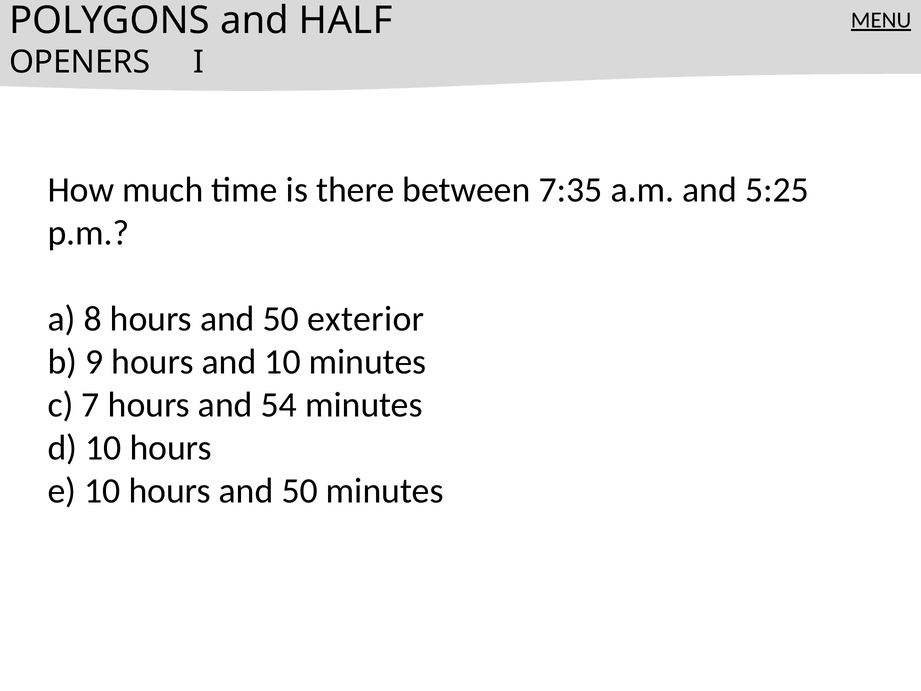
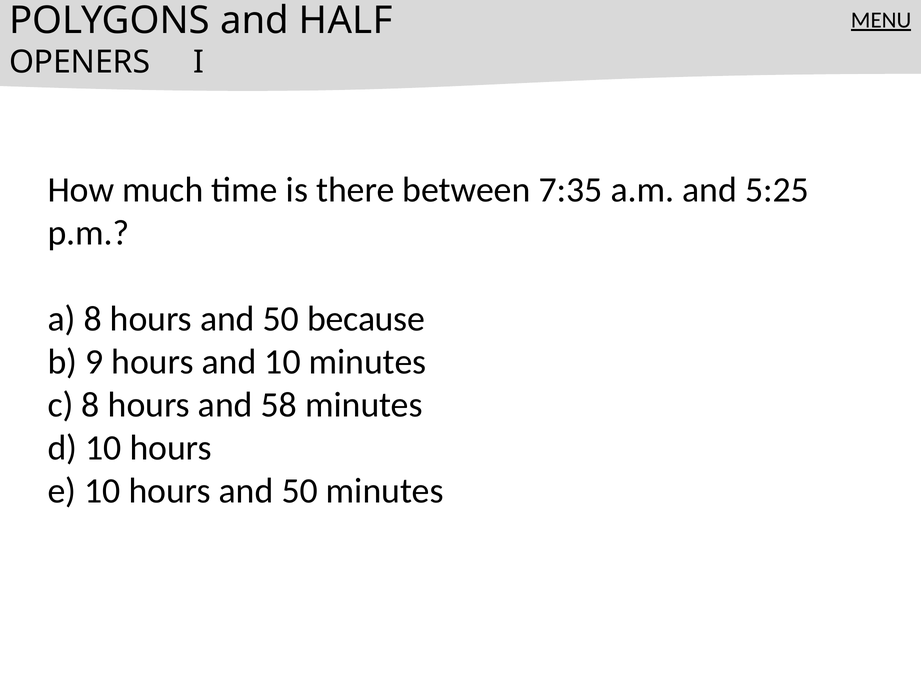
exterior: exterior -> because
c 7: 7 -> 8
54: 54 -> 58
